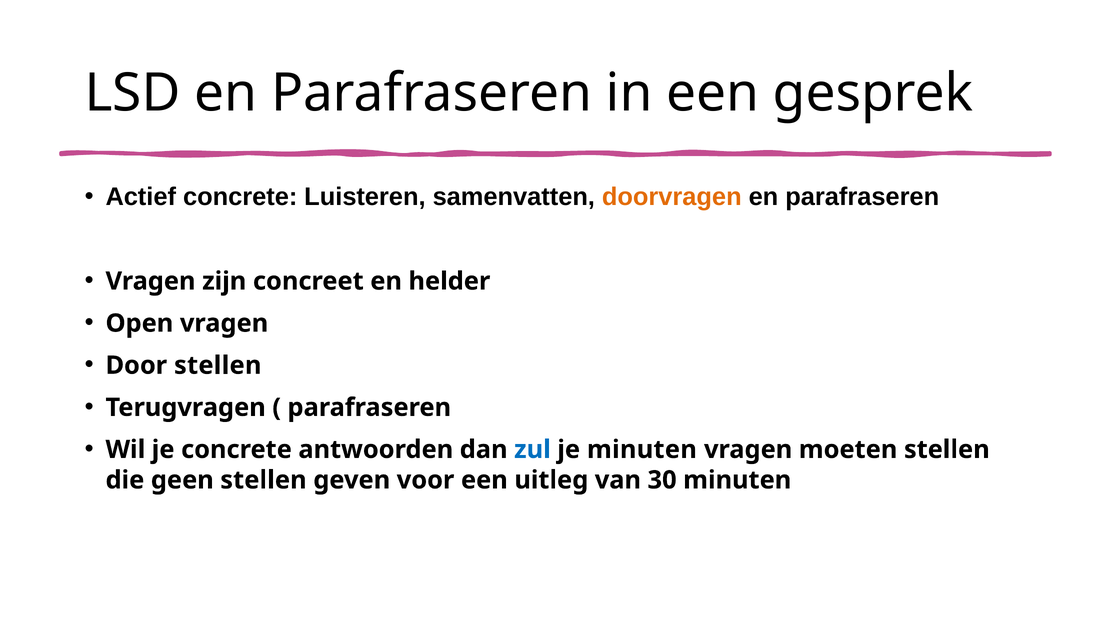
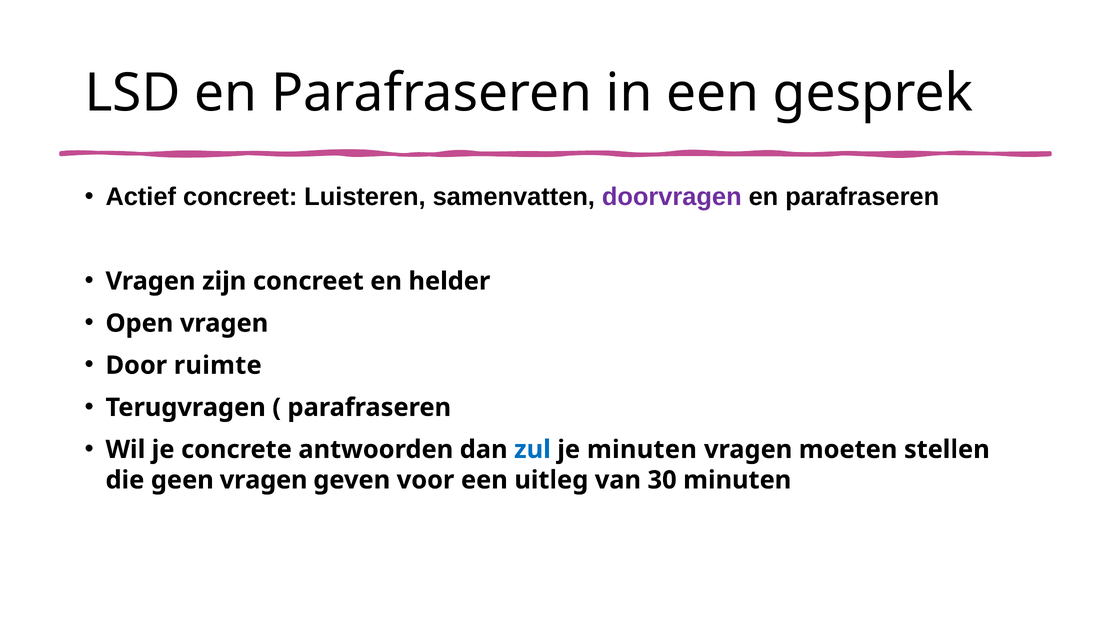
Actief concrete: concrete -> concreet
doorvragen colour: orange -> purple
Door stellen: stellen -> ruimte
geen stellen: stellen -> vragen
